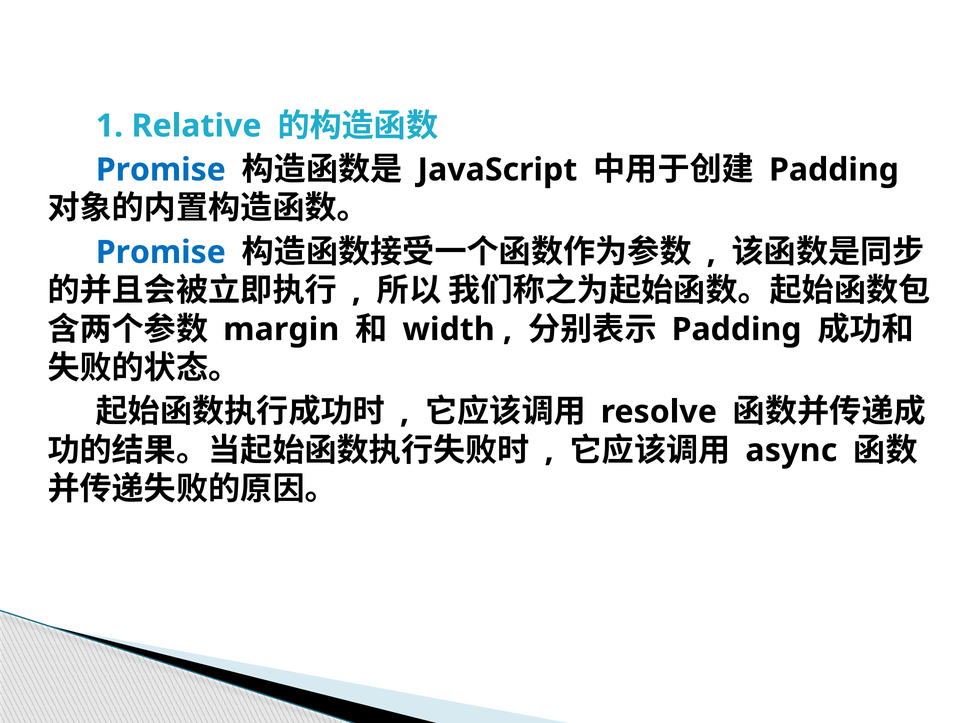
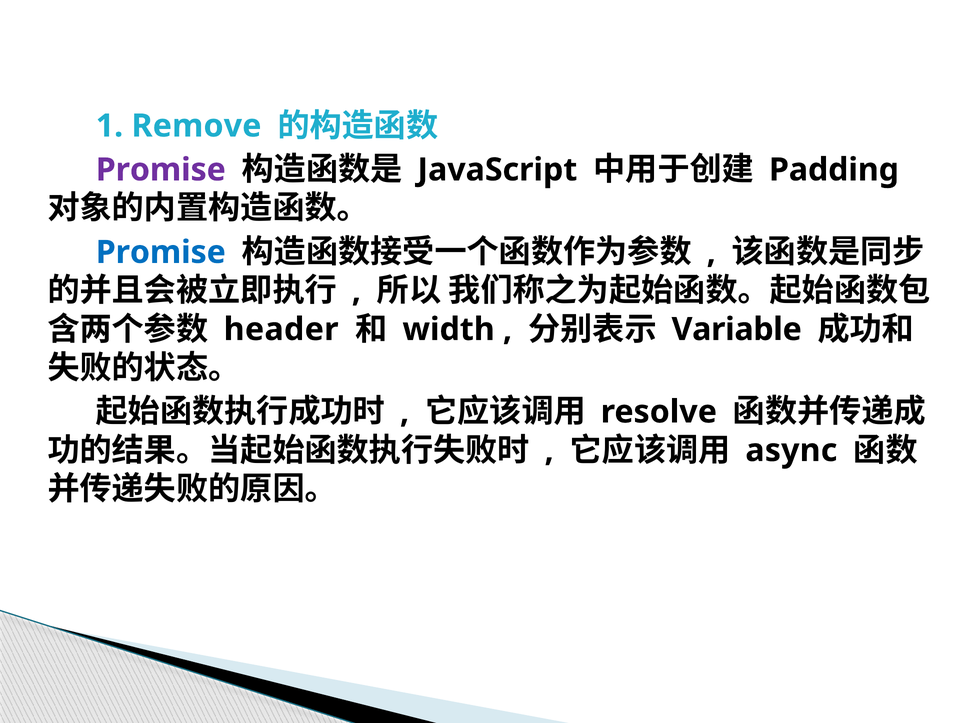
Relative: Relative -> Remove
Promise at (161, 170) colour: blue -> purple
margin: margin -> header
Padding at (737, 329): Padding -> Variable
